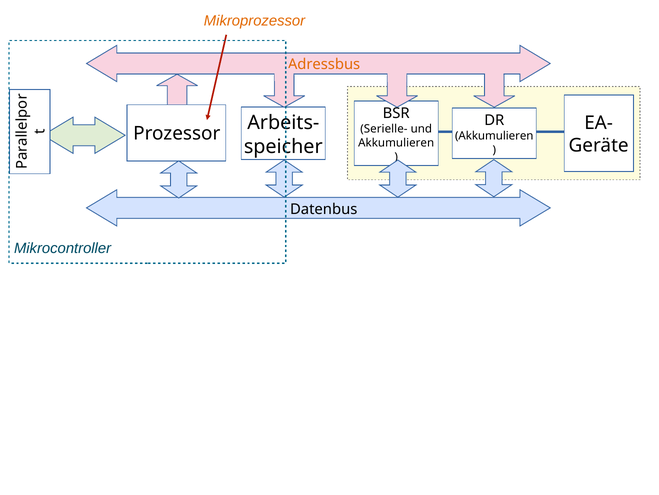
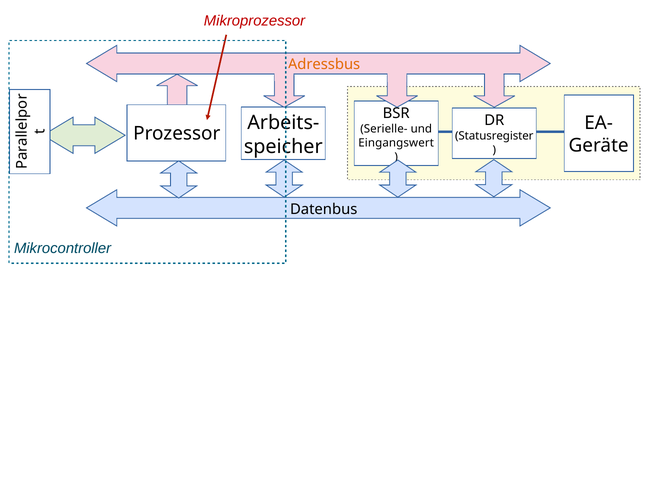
Mikroprozessor colour: orange -> red
Akkumulieren at (494, 136): Akkumulieren -> Statusregister
Akkumulieren at (396, 143): Akkumulieren -> Eingangswert
